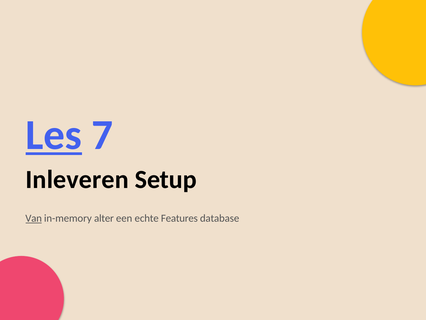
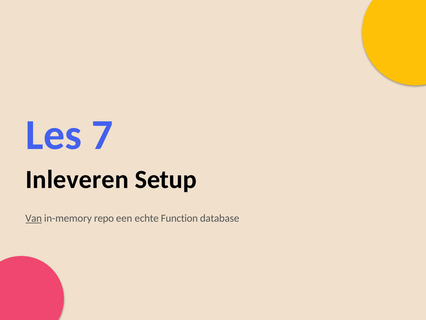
Les underline: present -> none
alter: alter -> repo
Features: Features -> Function
